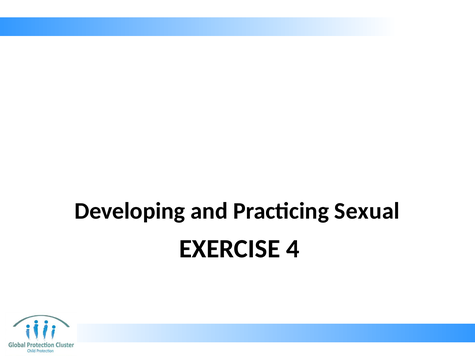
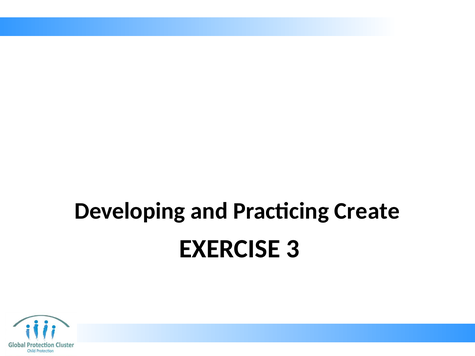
Sexual: Sexual -> Create
4: 4 -> 3
